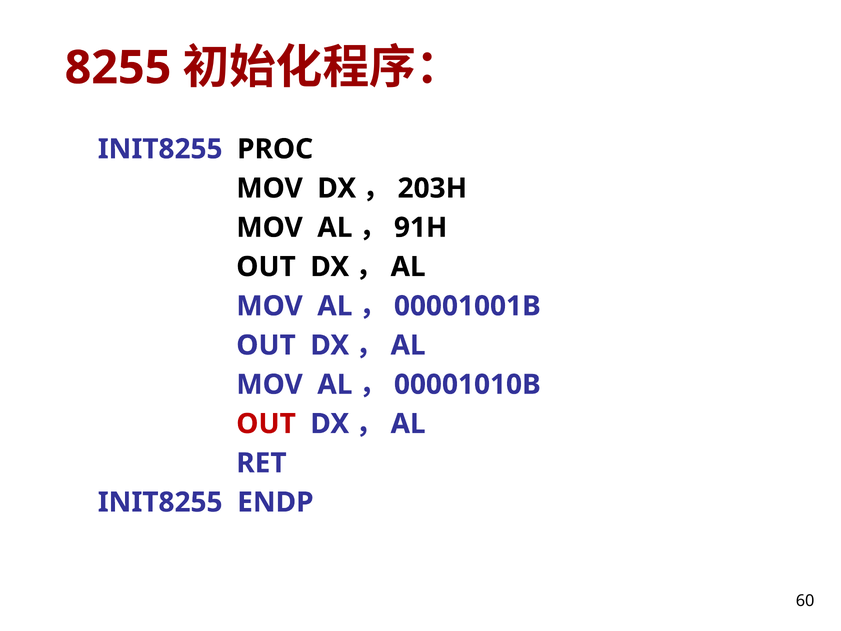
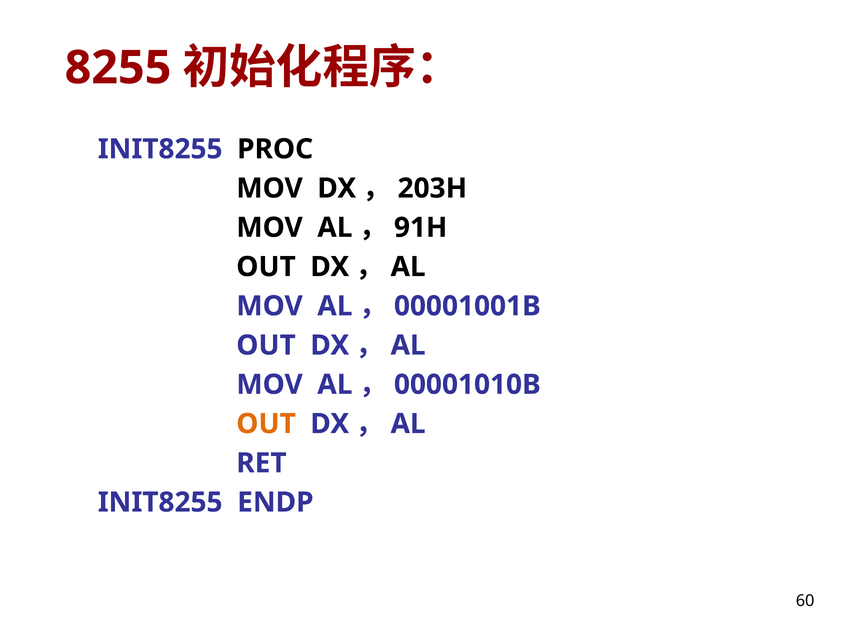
OUT at (266, 424) colour: red -> orange
